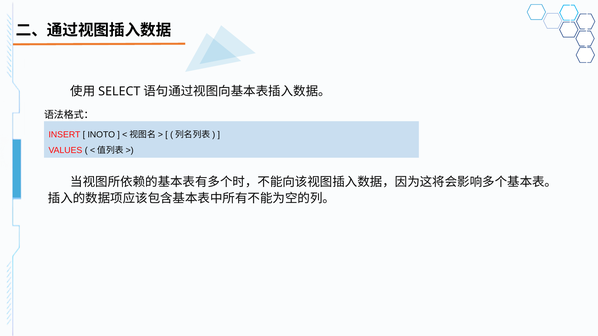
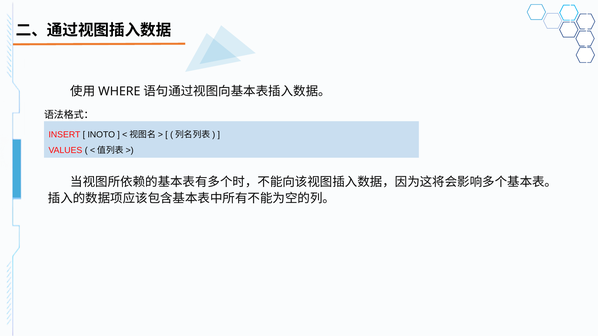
SELECT: SELECT -> WHERE
